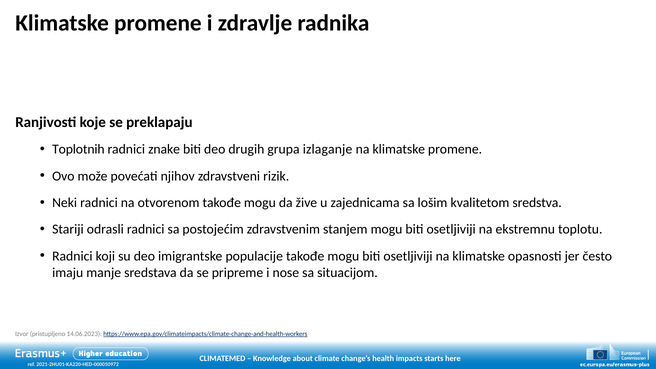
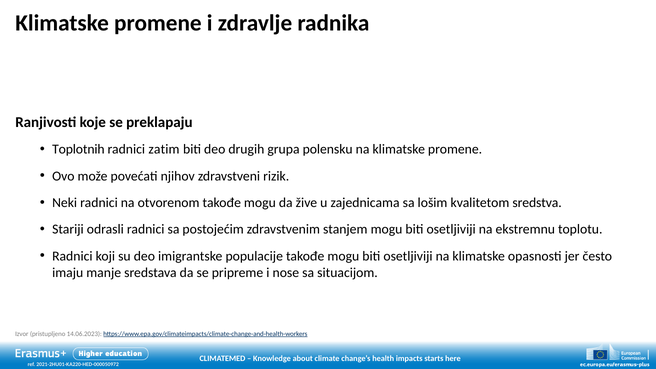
znake: znake -> zatim
izlaganje: izlaganje -> polensku
